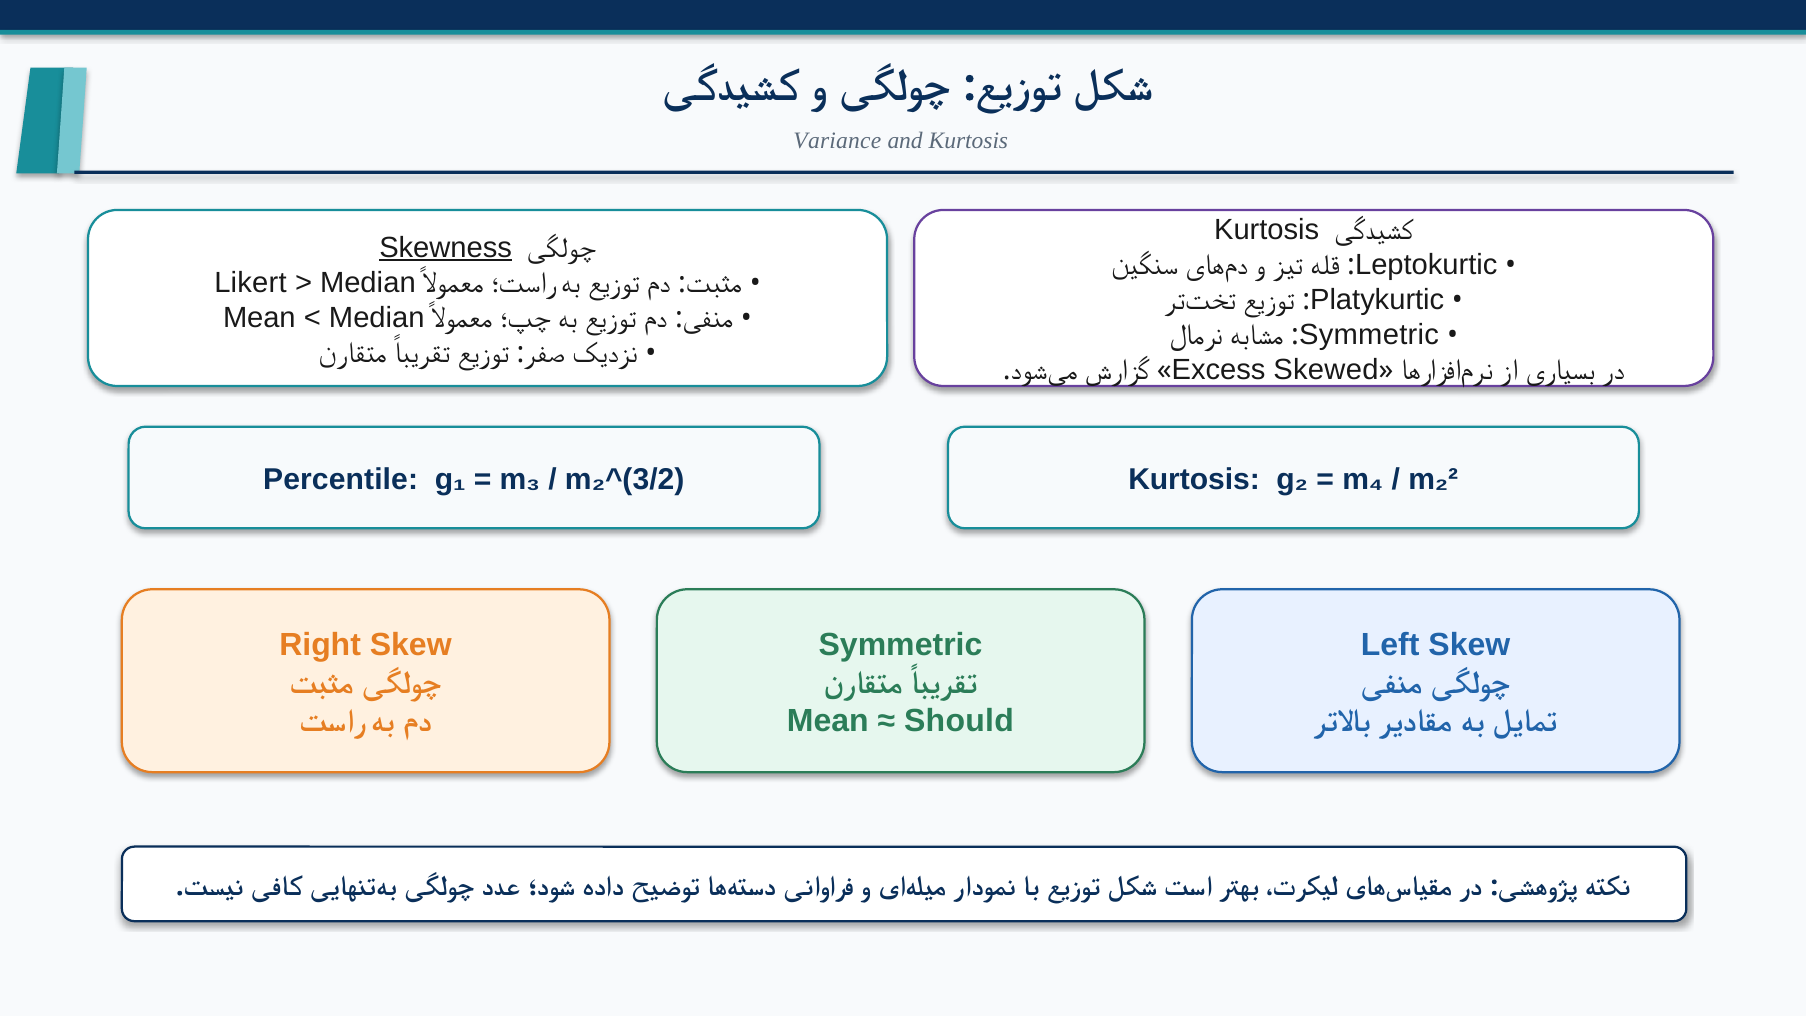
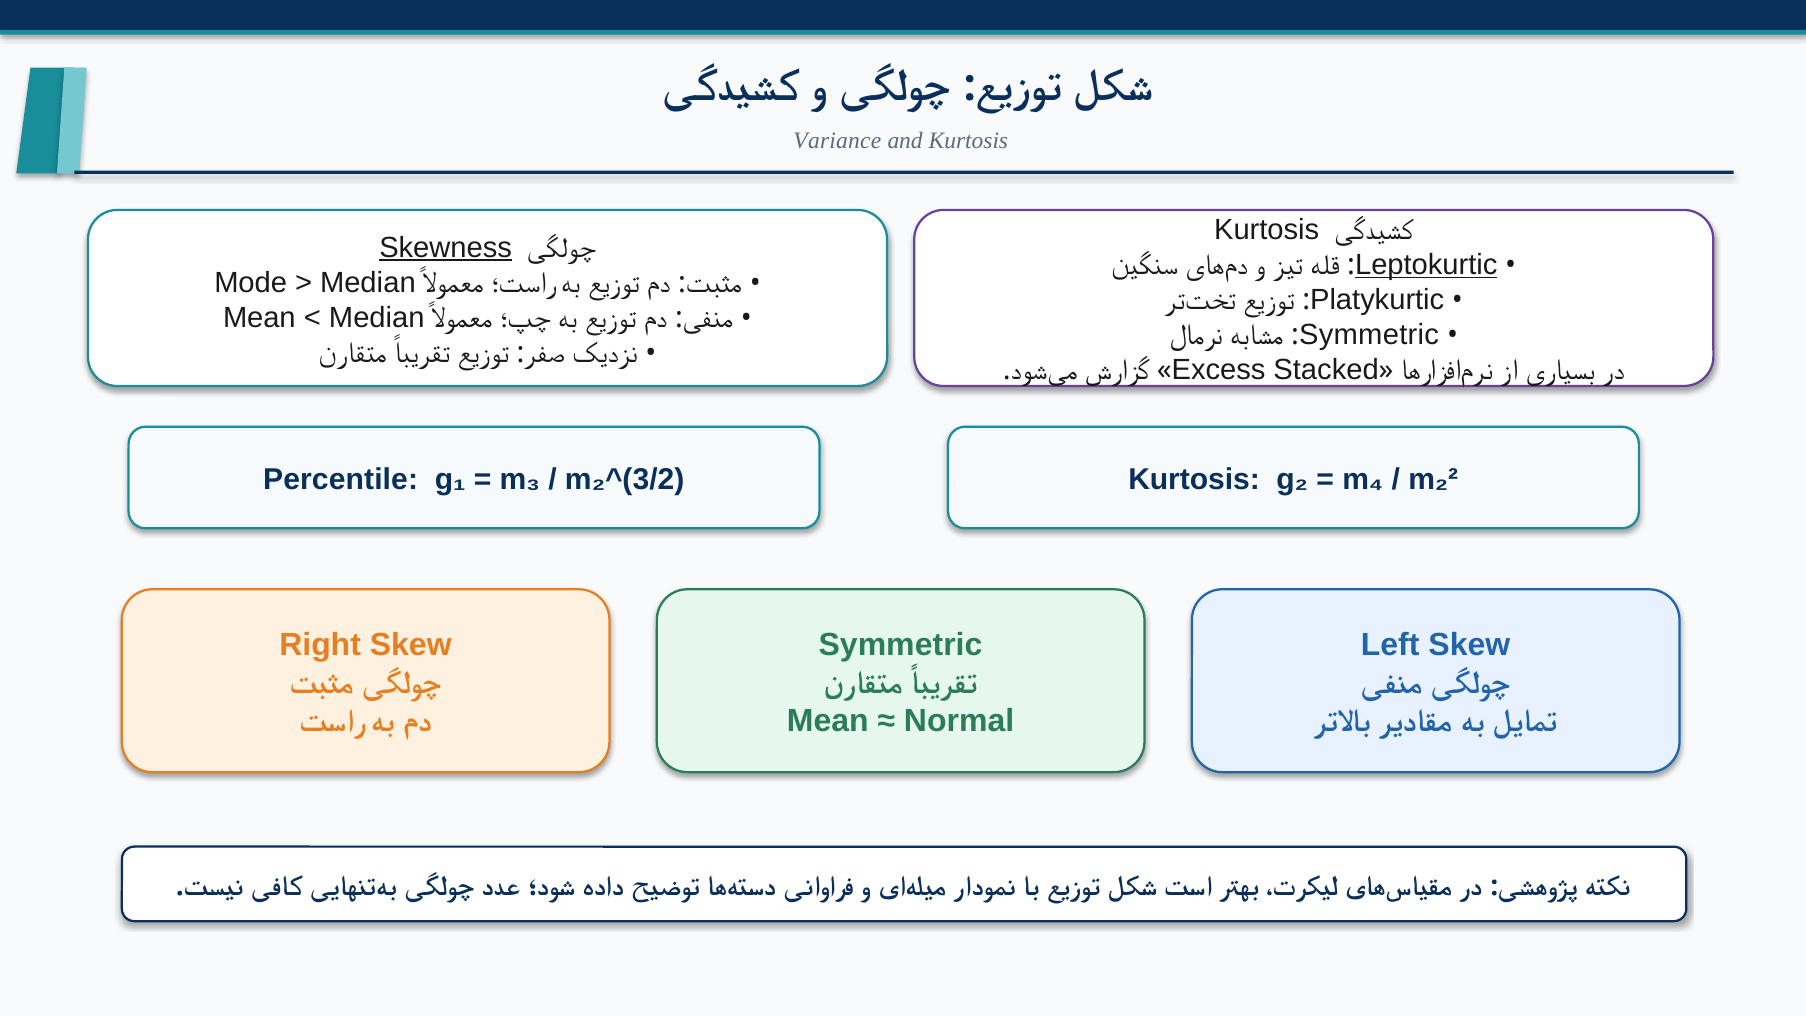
Leptokurtic underline: none -> present
Likert: Likert -> Mode
Skewed: Skewed -> Stacked
Should: Should -> Normal
